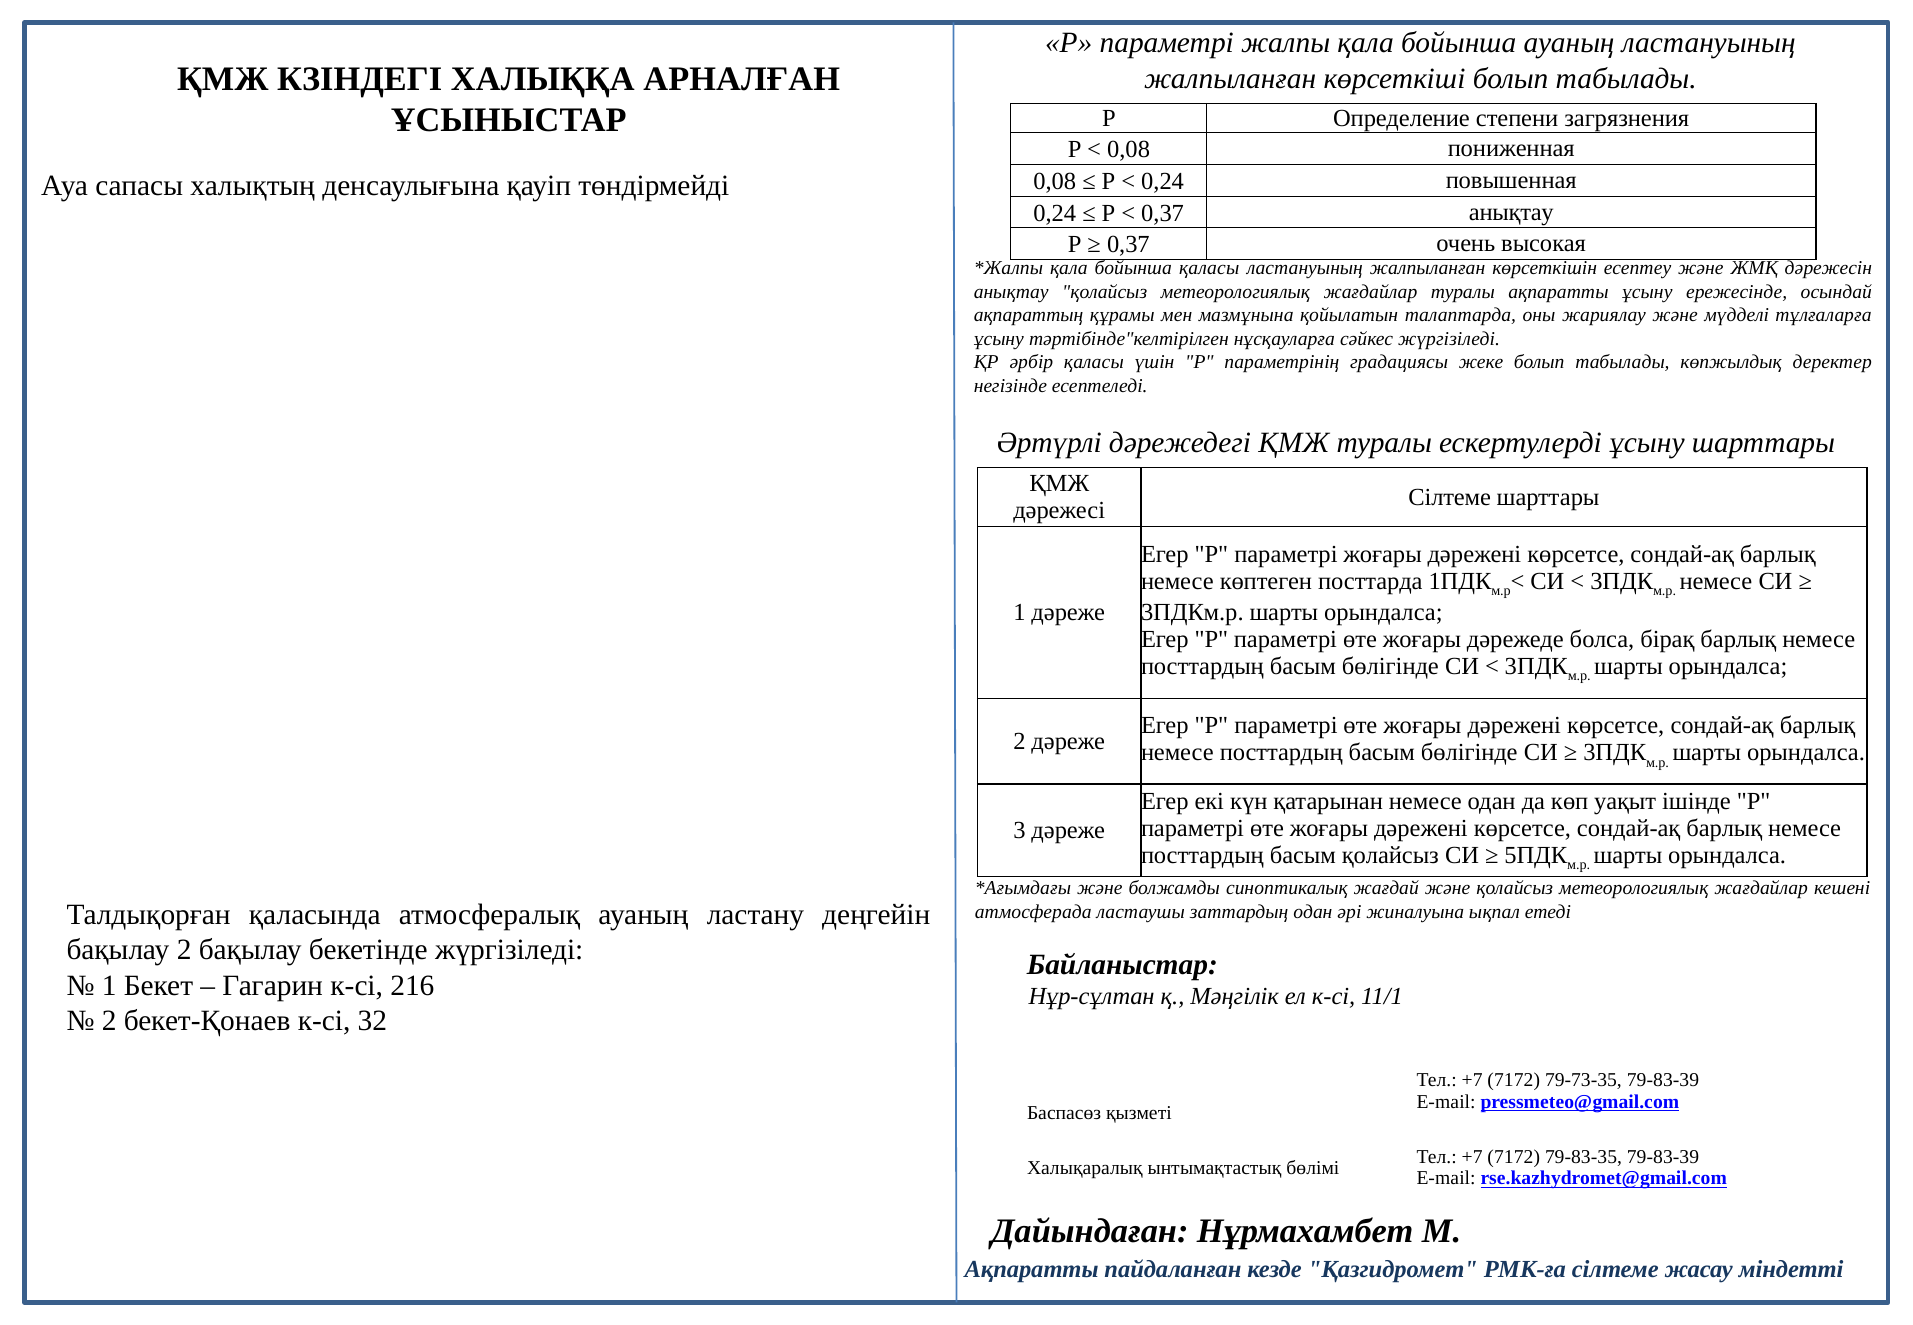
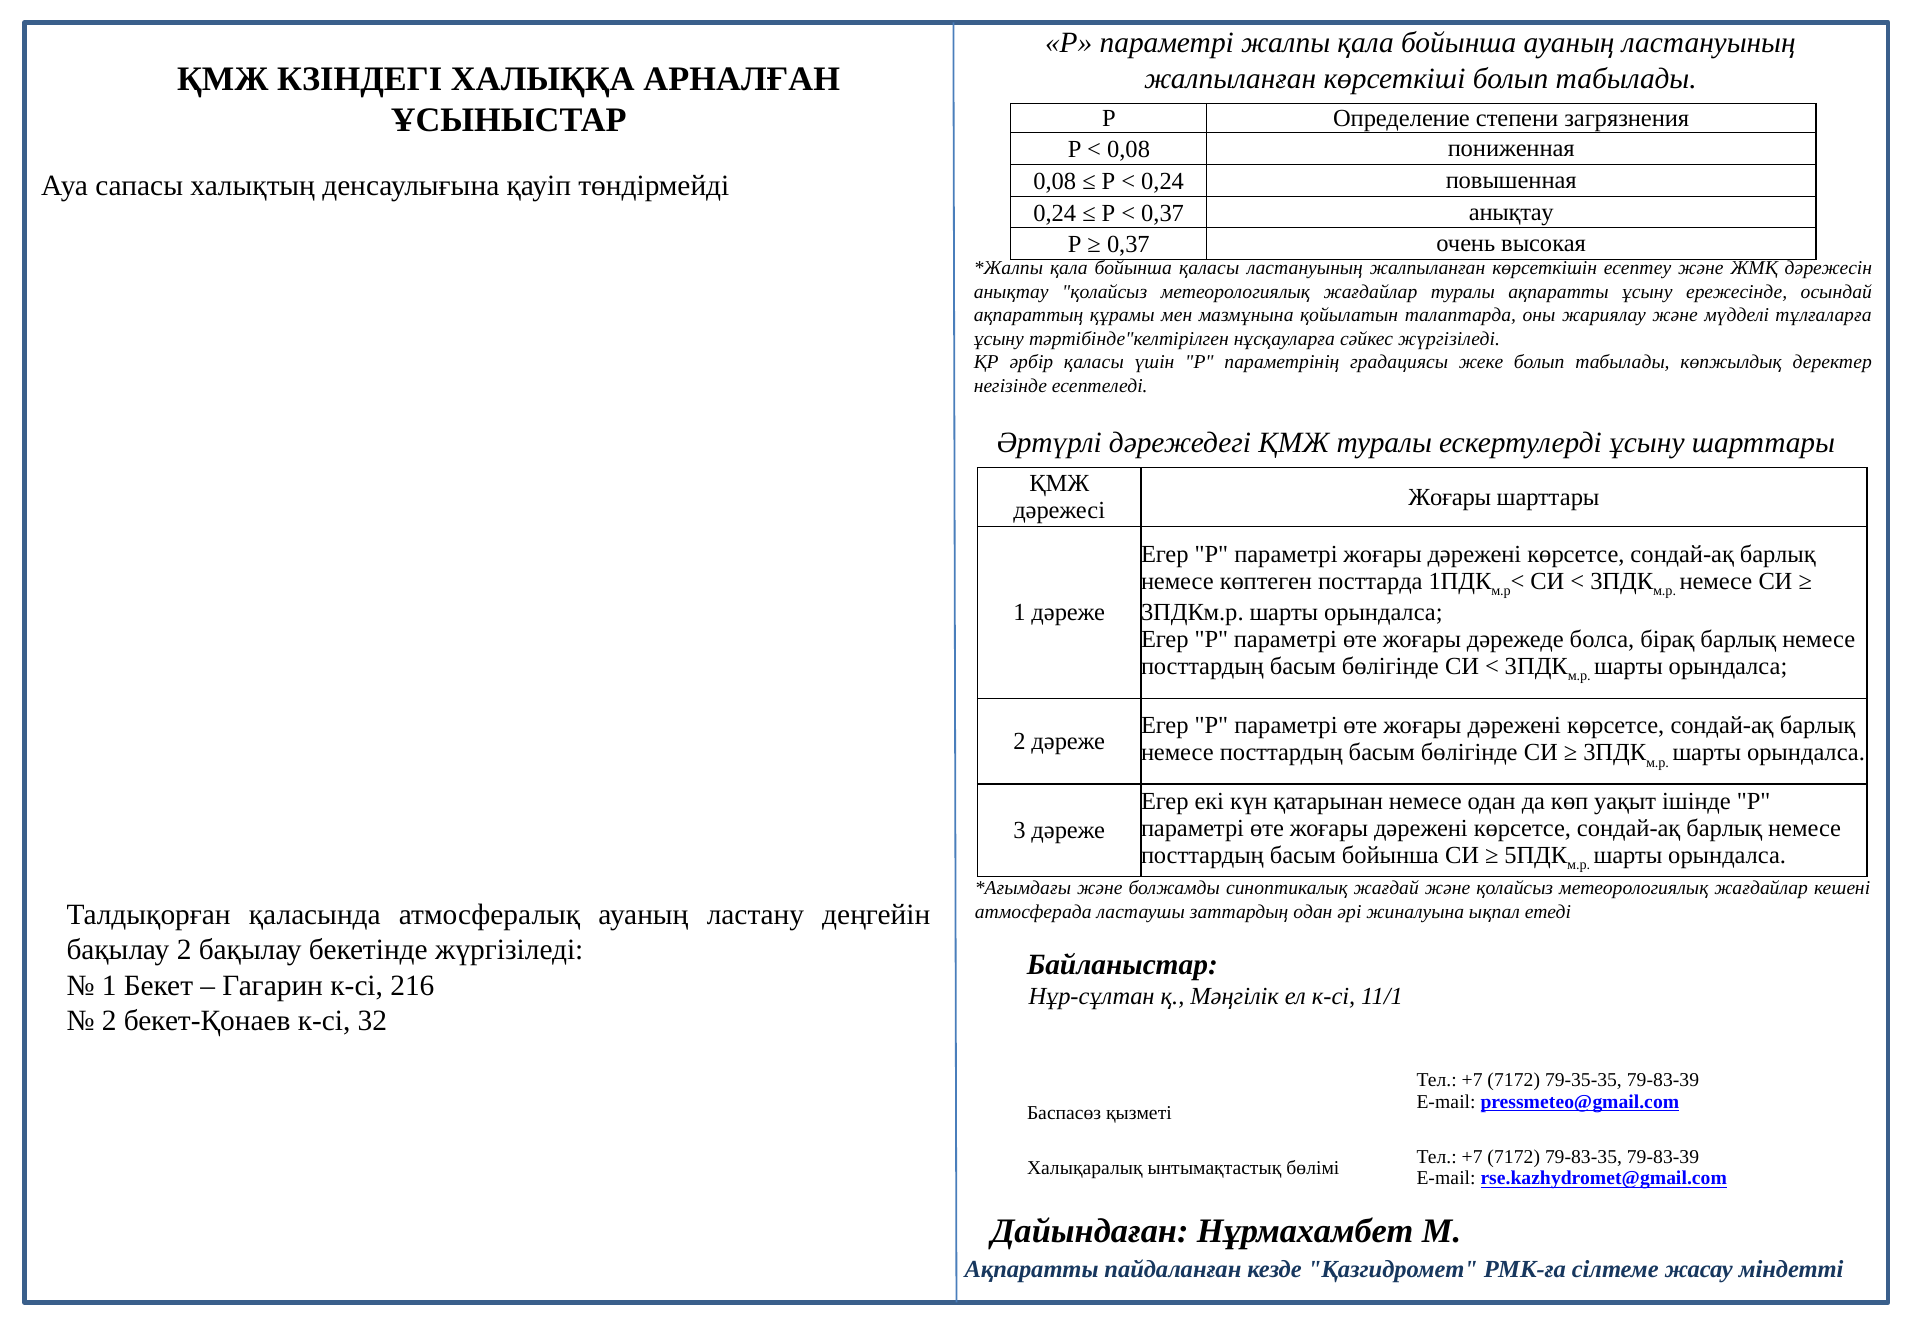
Сілтеме at (1450, 497): Сілтеме -> Жоғары
басым қолайсыз: қолайсыз -> бойынша
79-73-35: 79-73-35 -> 79-35-35
